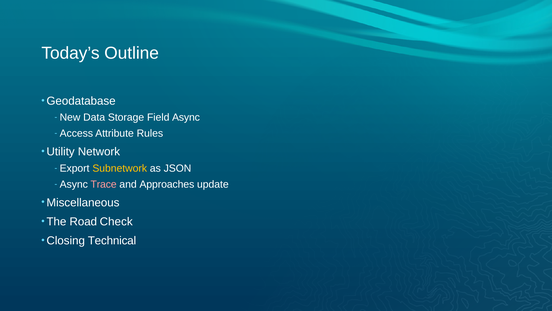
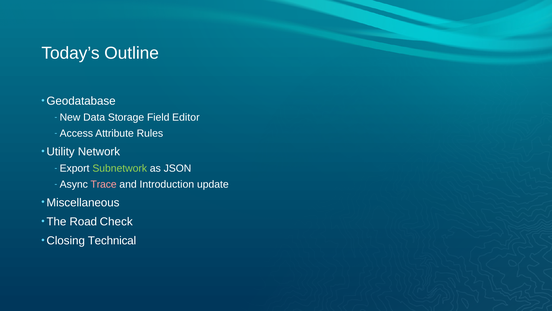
Field Async: Async -> Editor
Subnetwork colour: yellow -> light green
Approaches: Approaches -> Introduction
